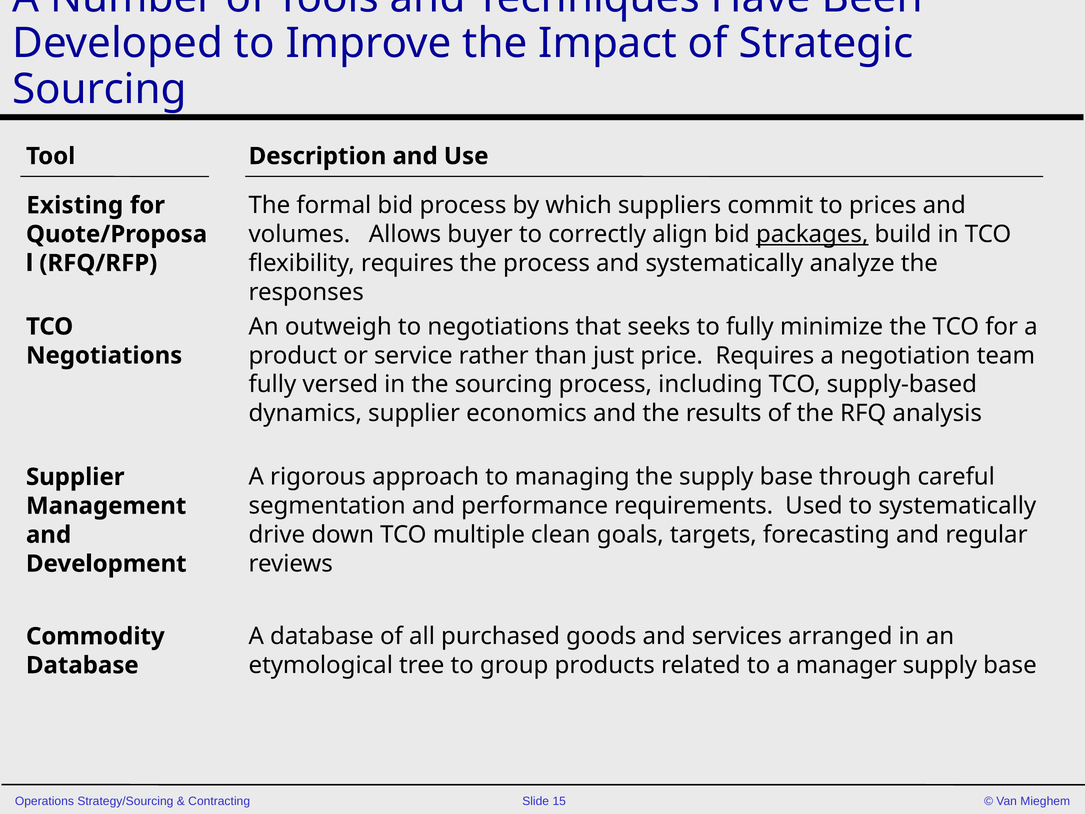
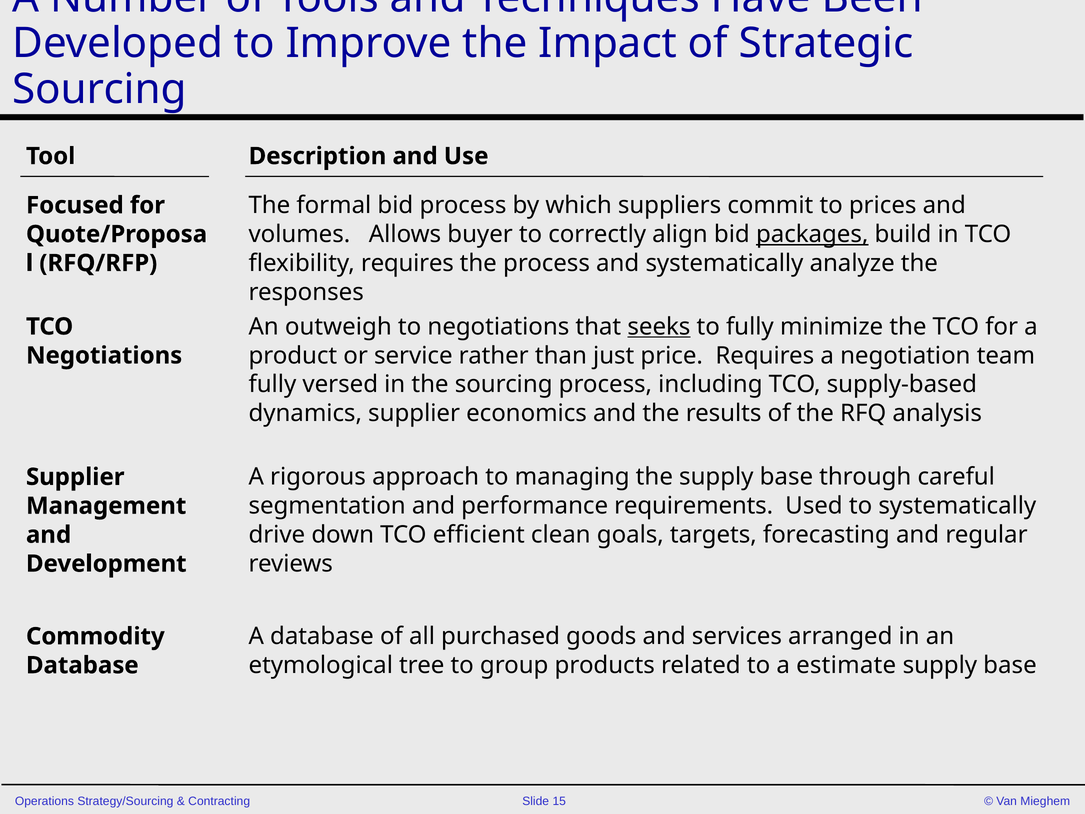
Existing: Existing -> Focused
seeks underline: none -> present
multiple: multiple -> efficient
manager: manager -> estimate
